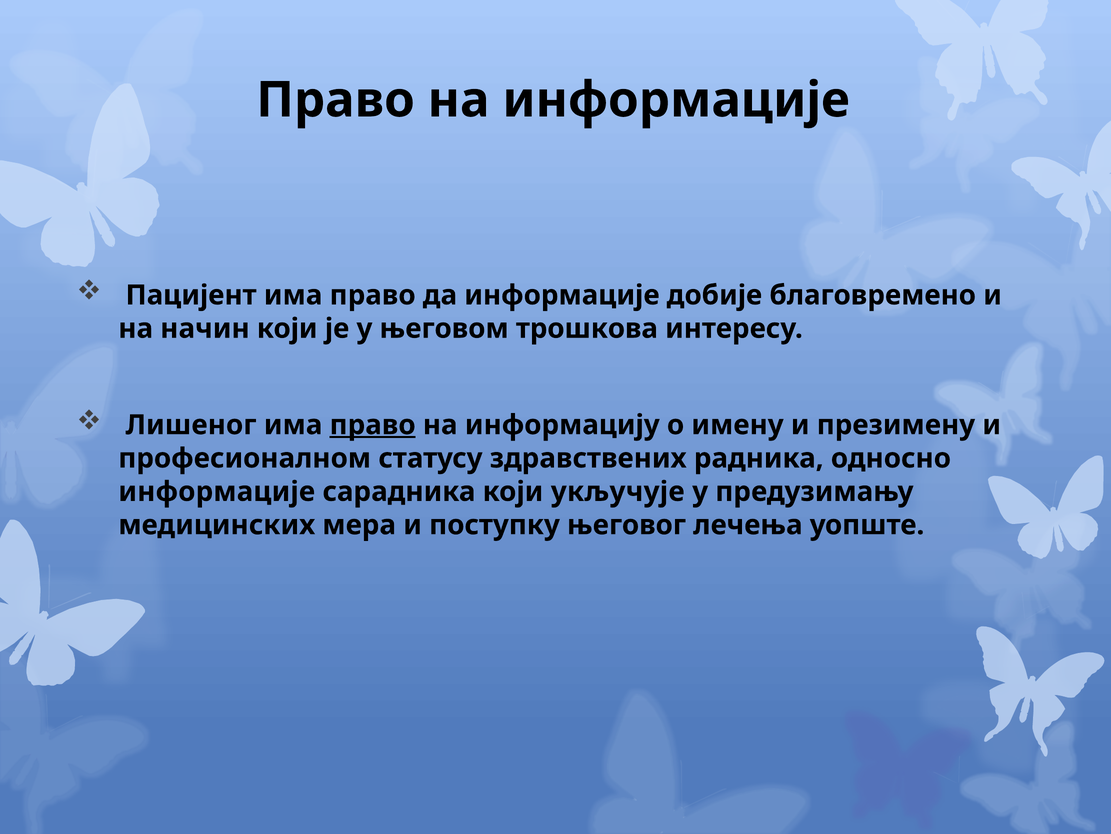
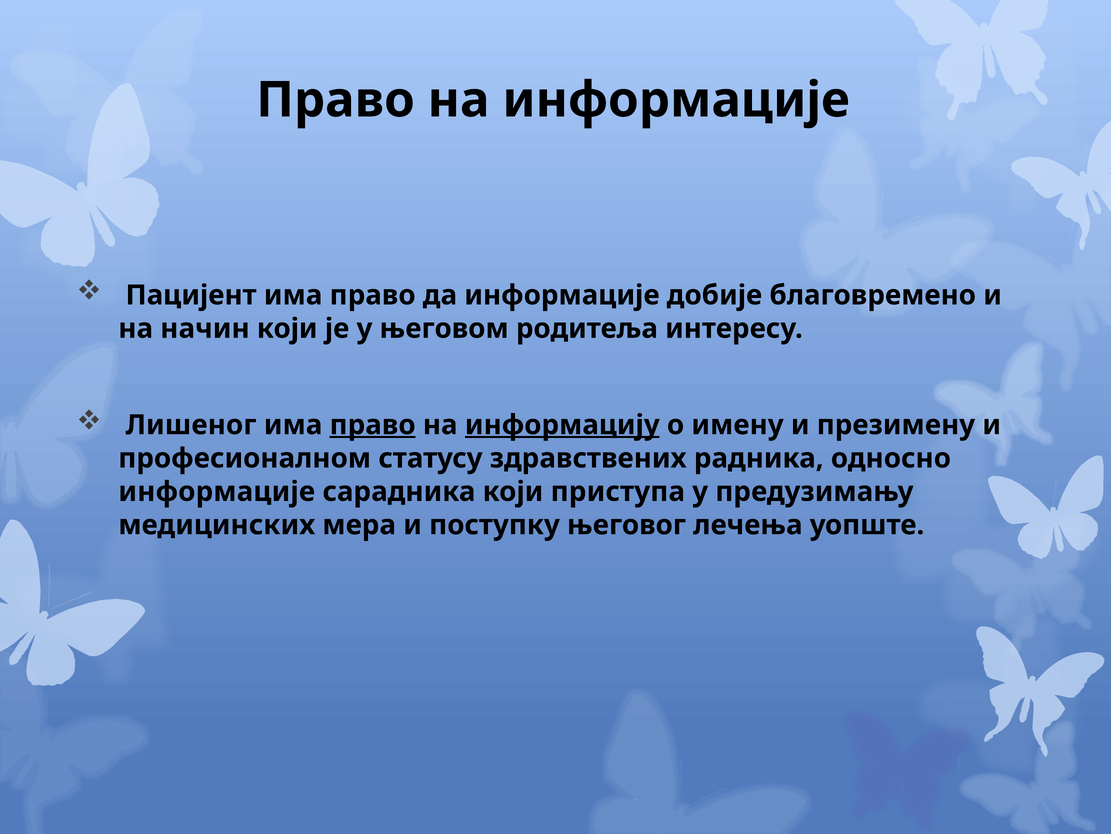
трошкова: трошкова -> родитеља
информацију underline: none -> present
укључује: укључује -> приступа
